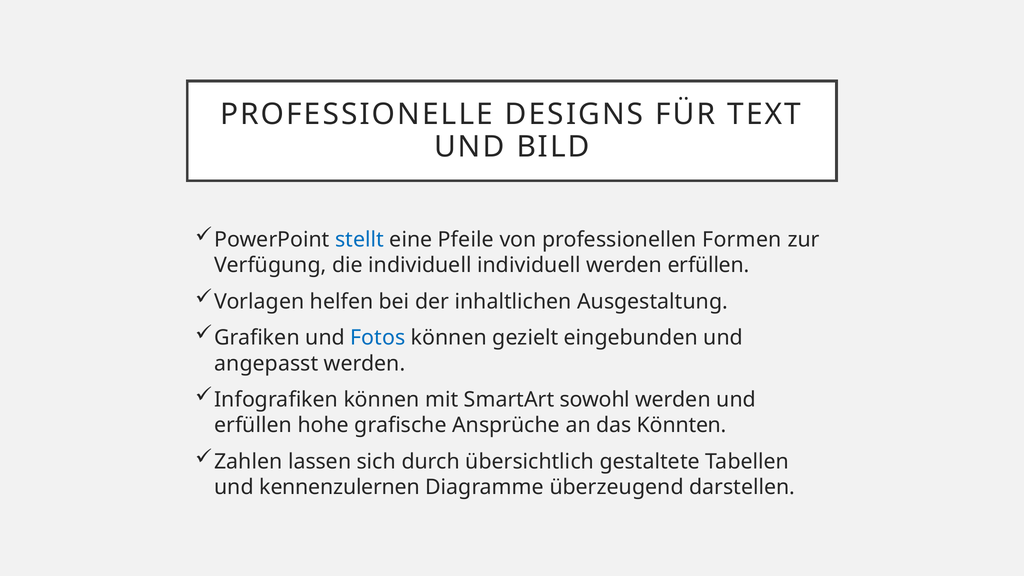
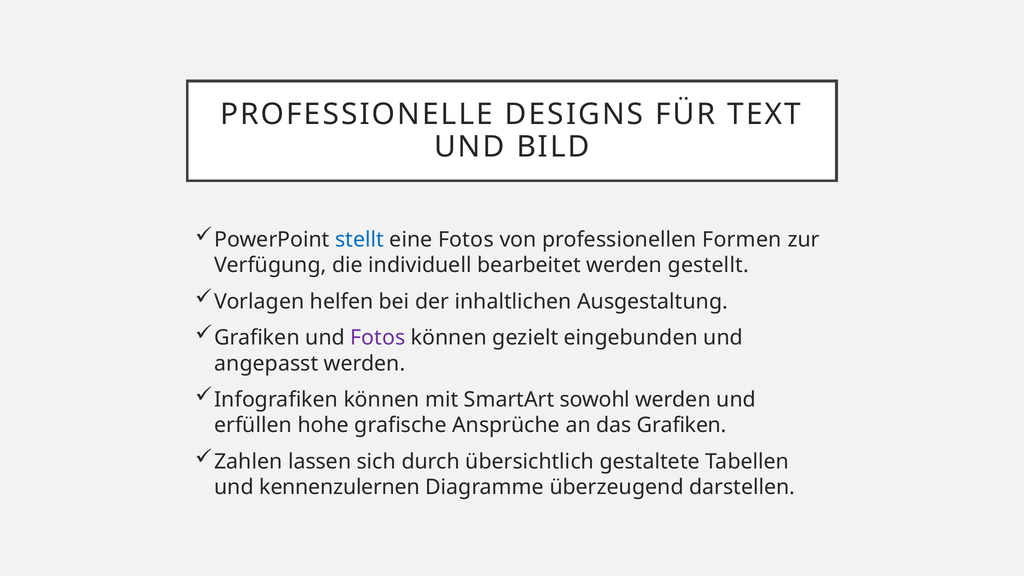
eine Pfeile: Pfeile -> Fotos
individuell individuell: individuell -> bearbeitet
werden erfüllen: erfüllen -> gestellt
Fotos at (378, 338) colour: blue -> purple
das Könnten: Könnten -> Grafiken
